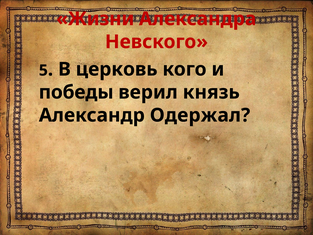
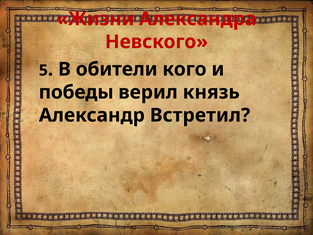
церковь: церковь -> обители
Одержал: Одержал -> Встретил
